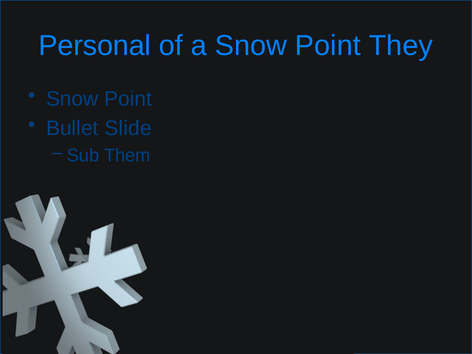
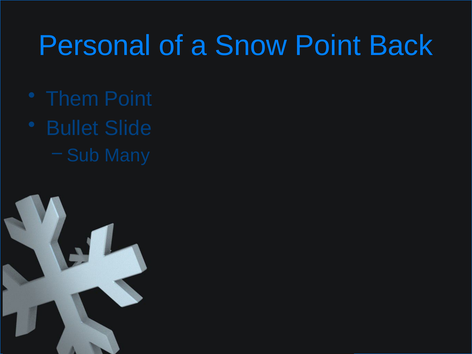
They: They -> Back
Snow at (72, 99): Snow -> Them
Them: Them -> Many
